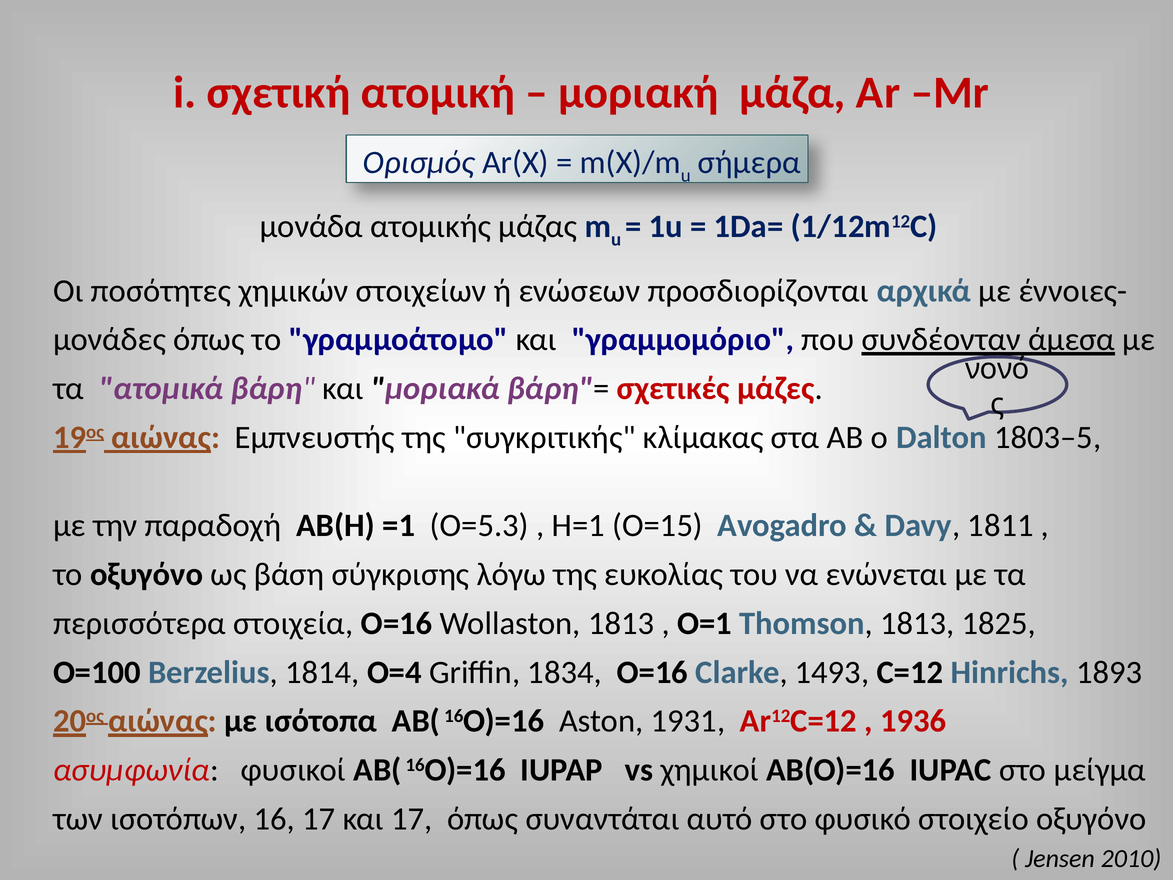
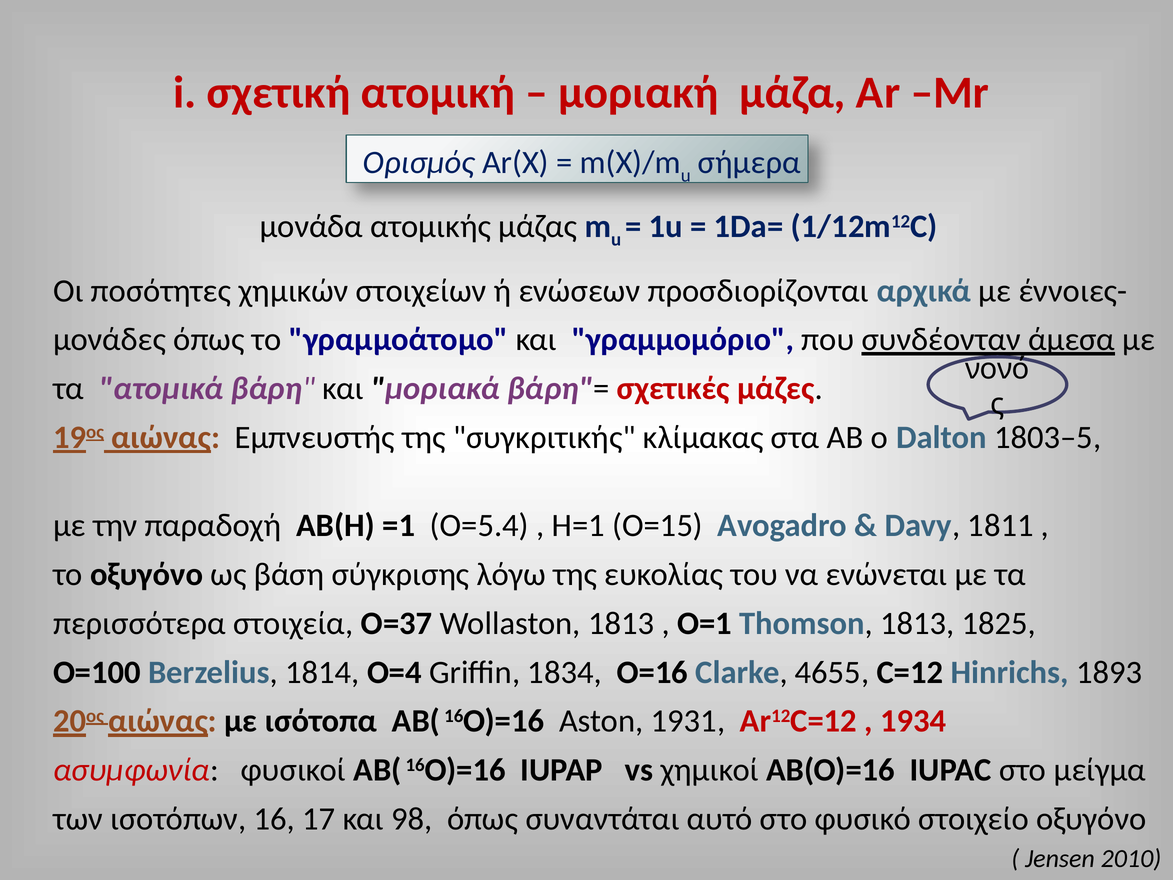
O=5.3: O=5.3 -> O=5.4
στοιχεία O=16: O=16 -> O=37
1493: 1493 -> 4655
1936: 1936 -> 1934
και 17: 17 -> 98
